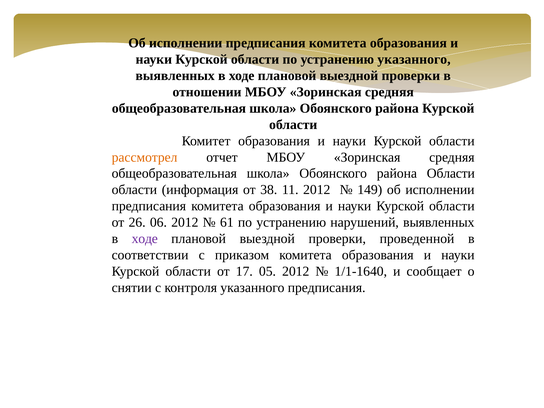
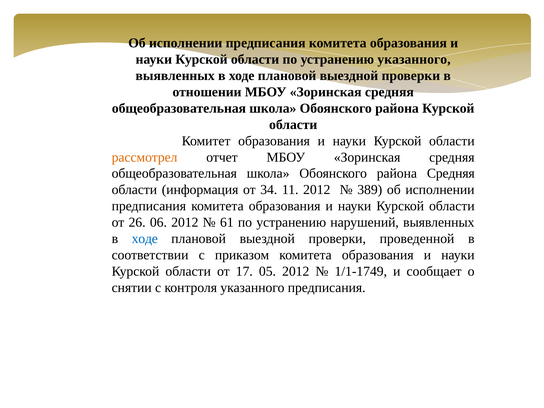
района Области: Области -> Средняя
38: 38 -> 34
149: 149 -> 389
ходе at (145, 239) colour: purple -> blue
1/1-1640: 1/1-1640 -> 1/1-1749
